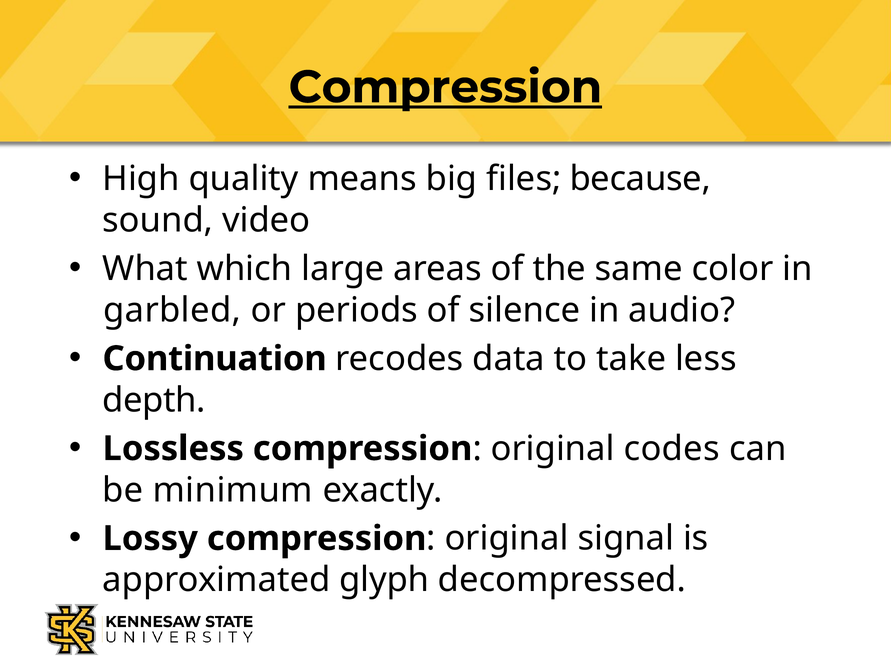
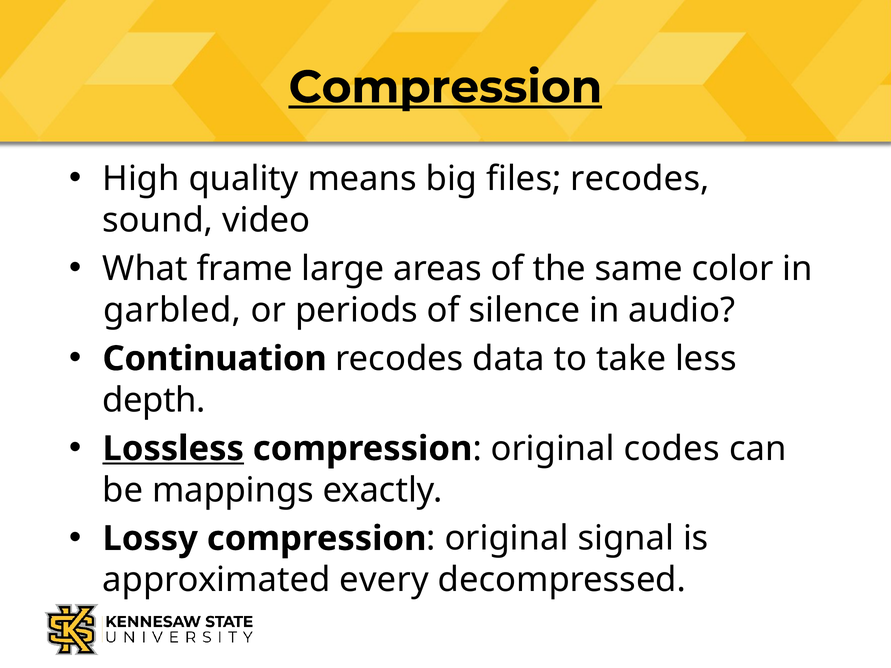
files because: because -> recodes
which: which -> frame
Lossless underline: none -> present
minimum: minimum -> mappings
glyph: glyph -> every
